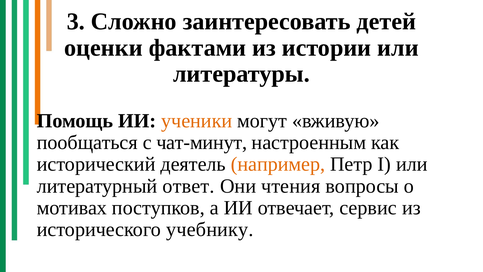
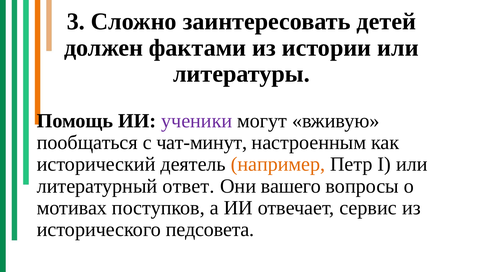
оценки: оценки -> должен
ученики colour: orange -> purple
чтения: чтения -> вашего
учебнику: учебнику -> педсовета
